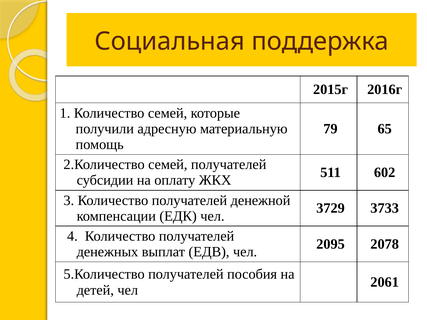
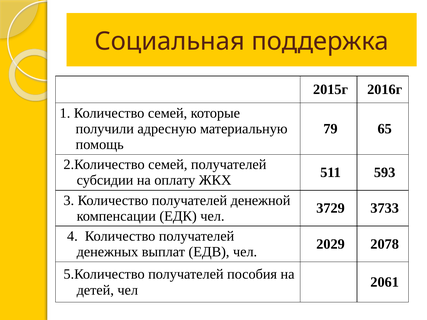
602: 602 -> 593
2095: 2095 -> 2029
